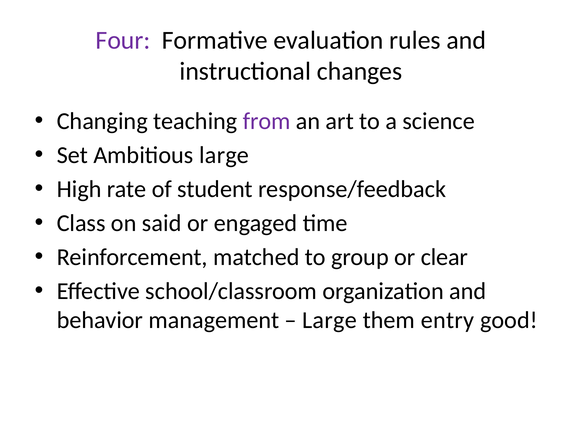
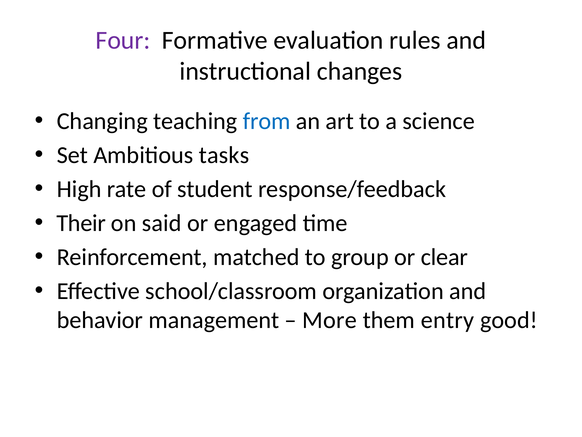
from colour: purple -> blue
Ambitious large: large -> tasks
Class: Class -> Their
Large at (330, 320): Large -> More
